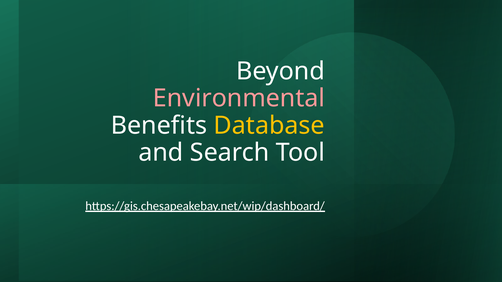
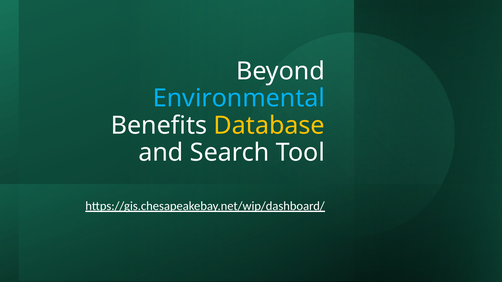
Environmental colour: pink -> light blue
